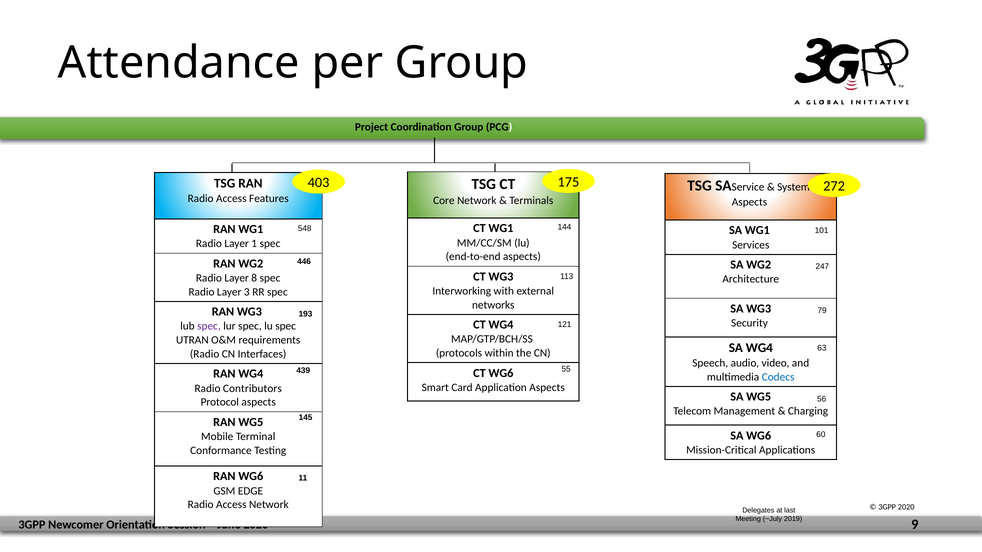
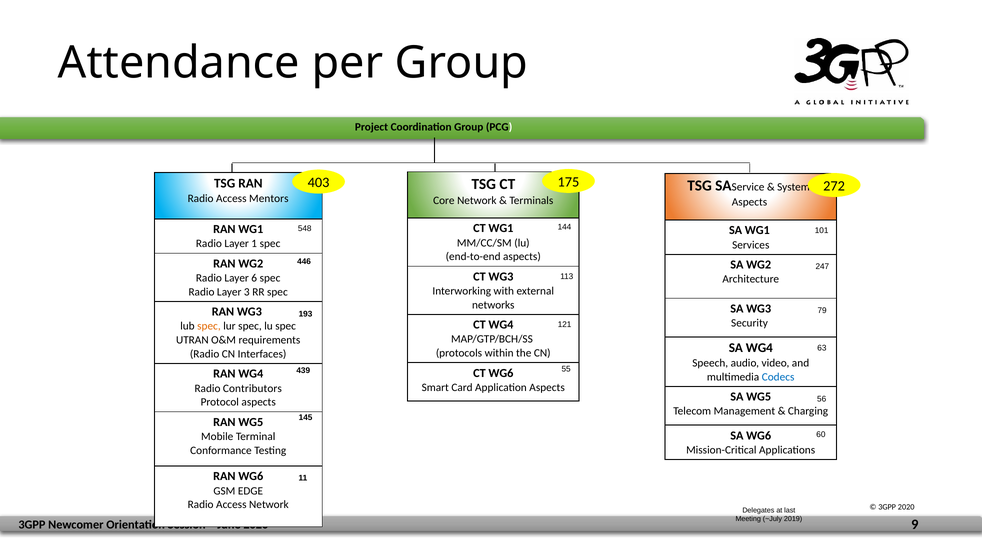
Features: Features -> Mentors
8: 8 -> 6
spec at (209, 326) colour: purple -> orange
